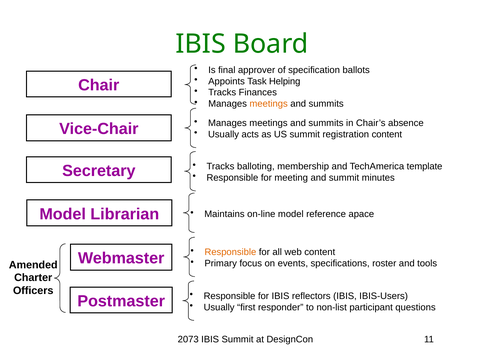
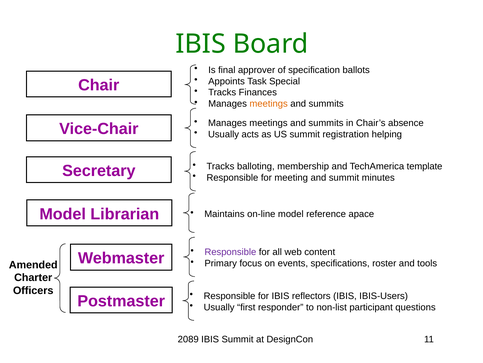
Helping: Helping -> Special
registration content: content -> helping
Responsible at (230, 252) colour: orange -> purple
2073: 2073 -> 2089
